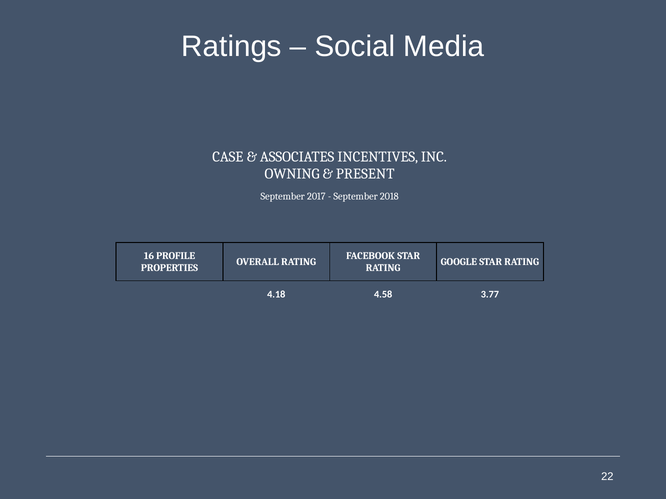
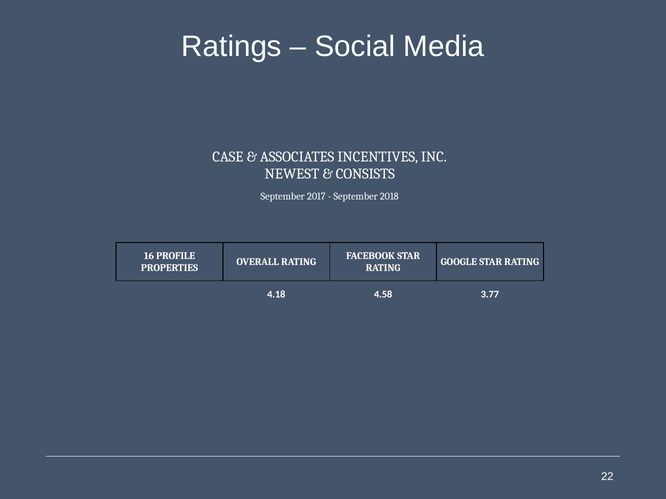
OWNING: OWNING -> NEWEST
PRESENT: PRESENT -> CONSISTS
